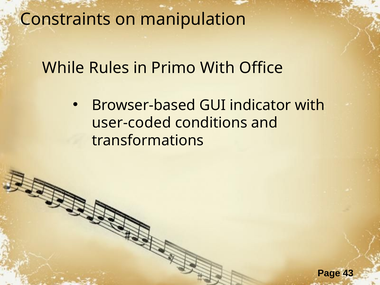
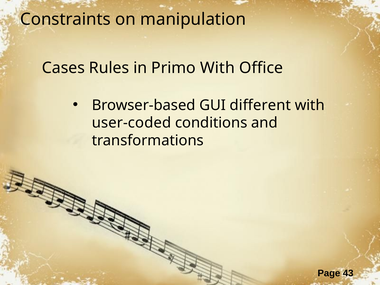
While: While -> Cases
indicator: indicator -> different
